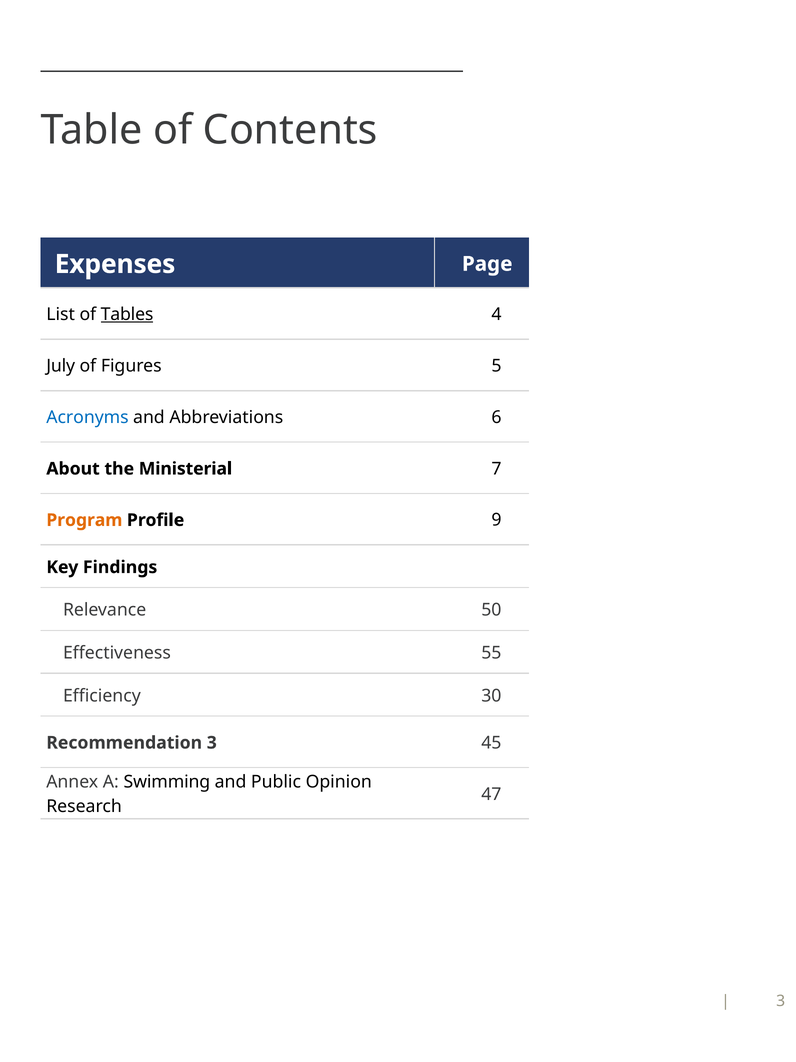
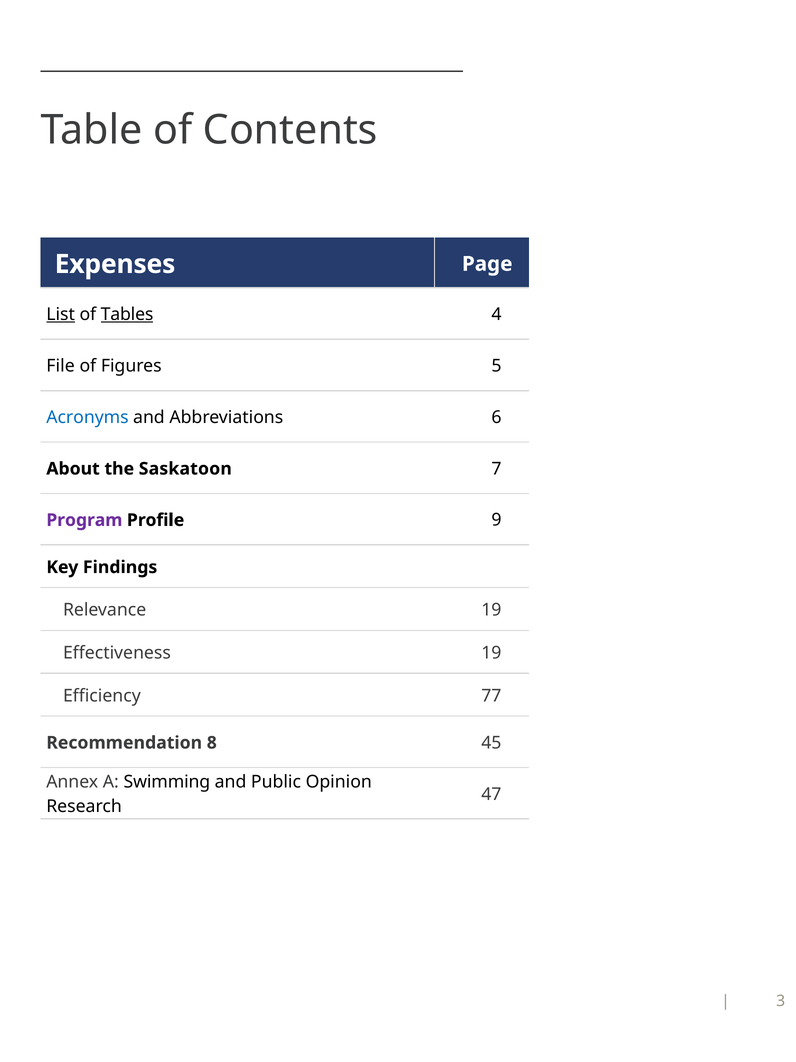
List underline: none -> present
July: July -> File
Ministerial: Ministerial -> Saskatoon
Program colour: orange -> purple
Relevance 50: 50 -> 19
Effectiveness 55: 55 -> 19
30: 30 -> 77
Recommendation 3: 3 -> 8
